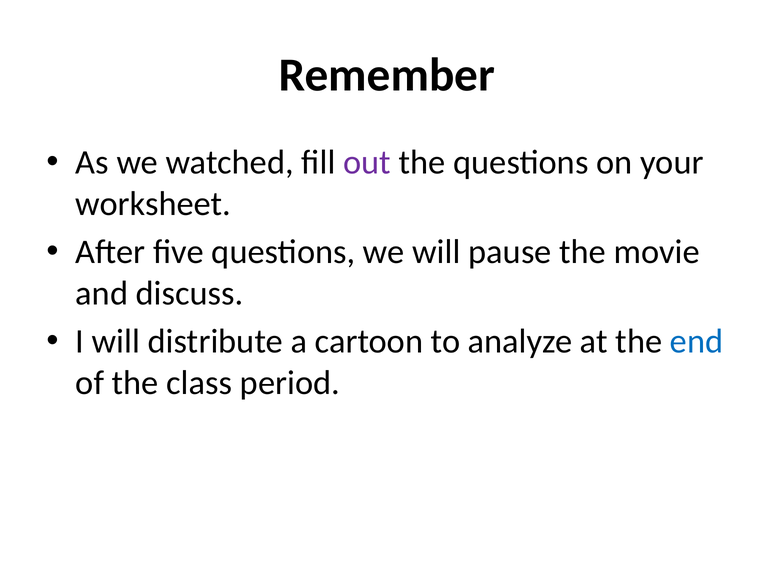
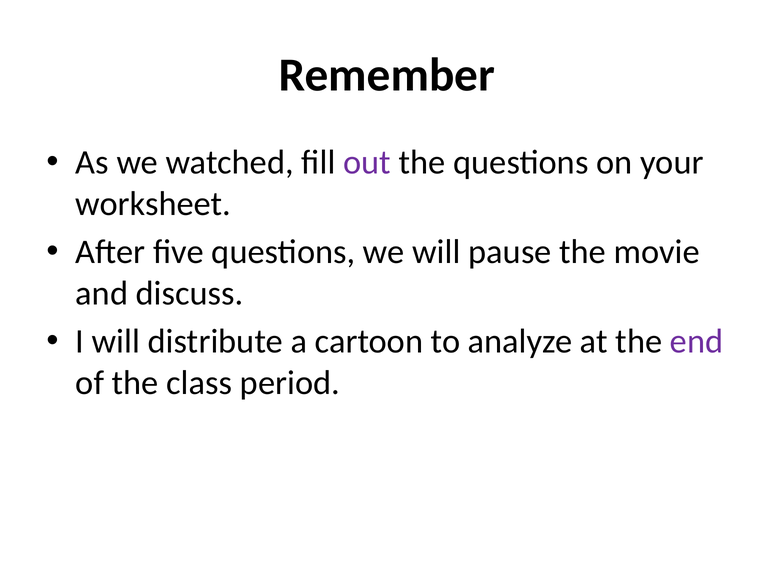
end colour: blue -> purple
